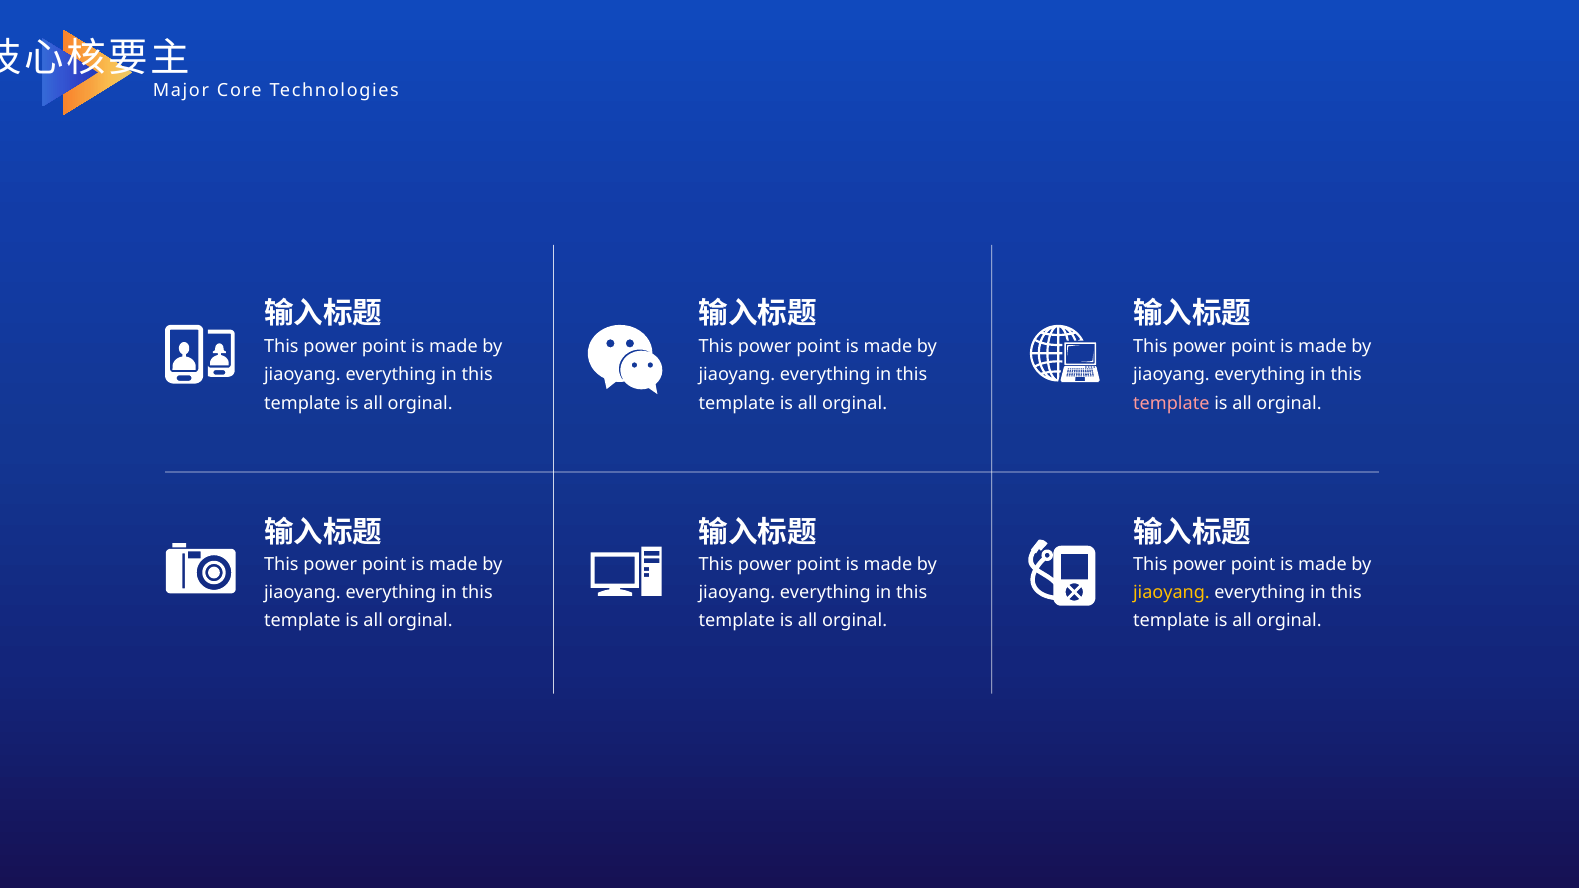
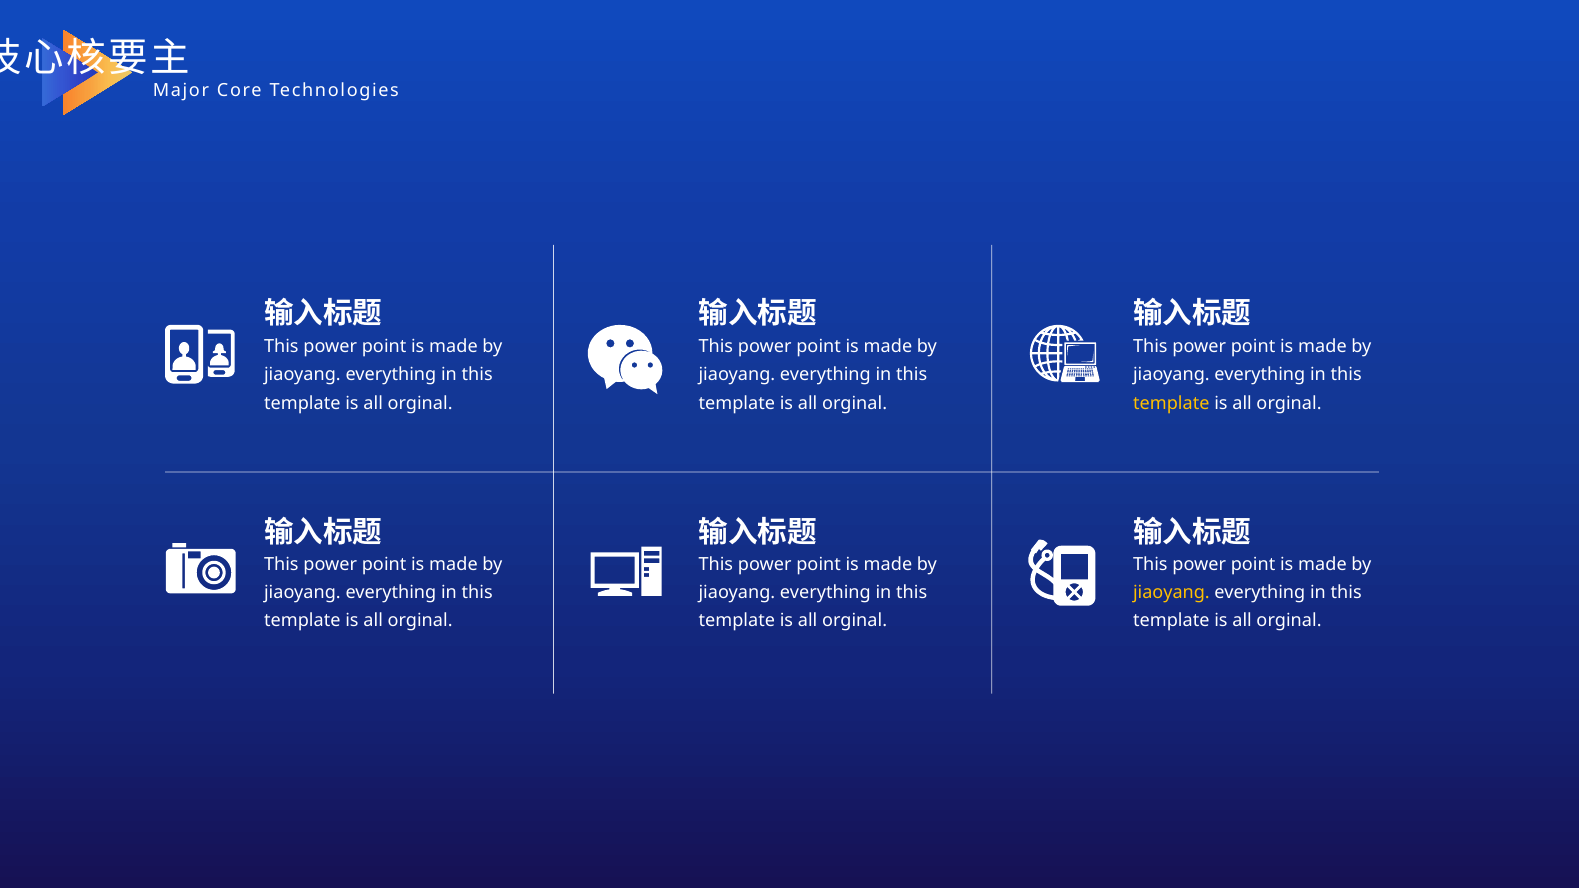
template at (1171, 403) colour: pink -> yellow
